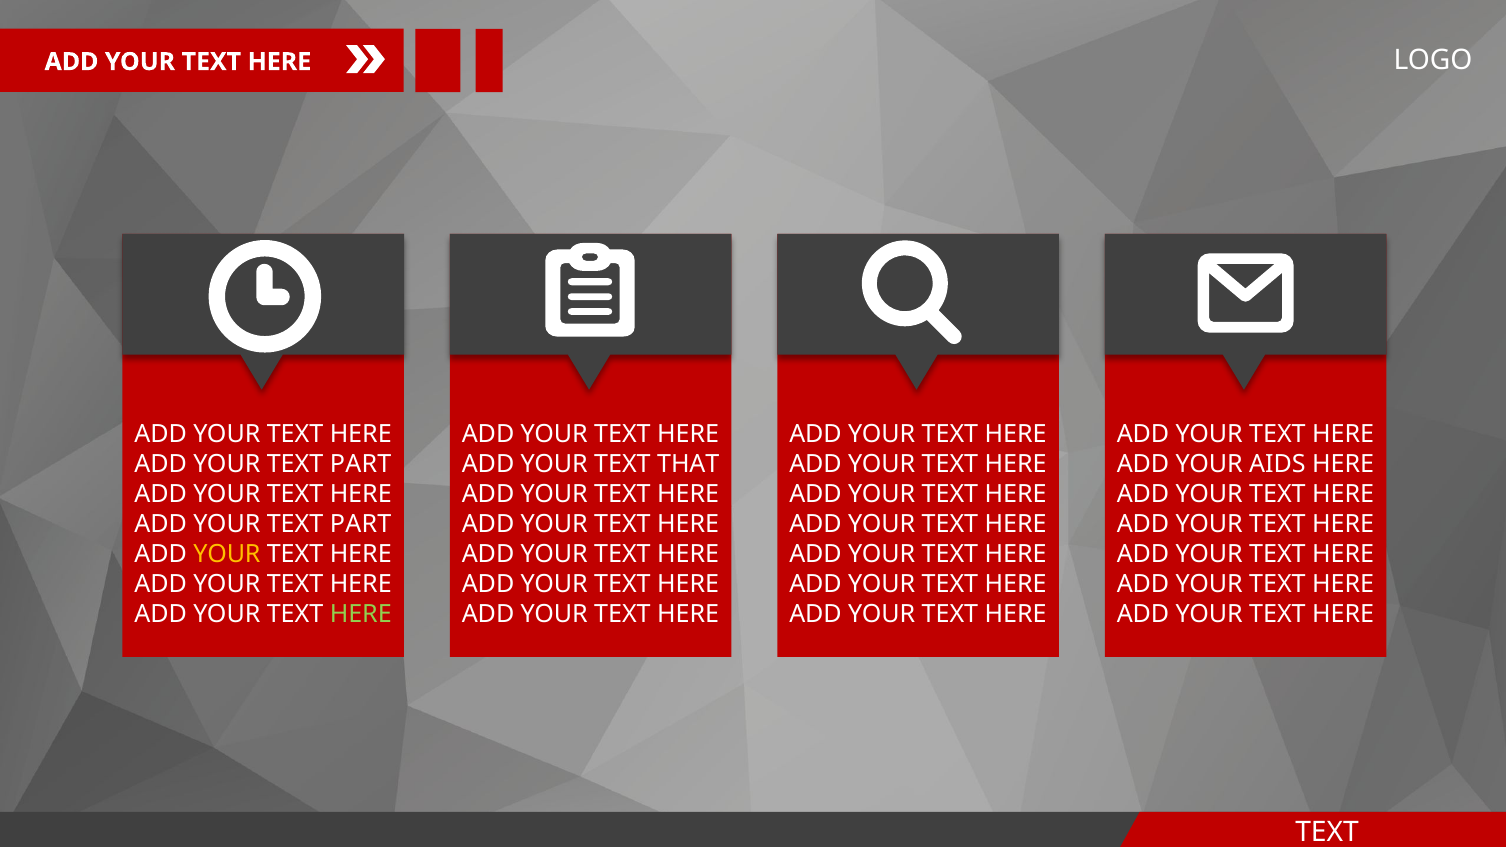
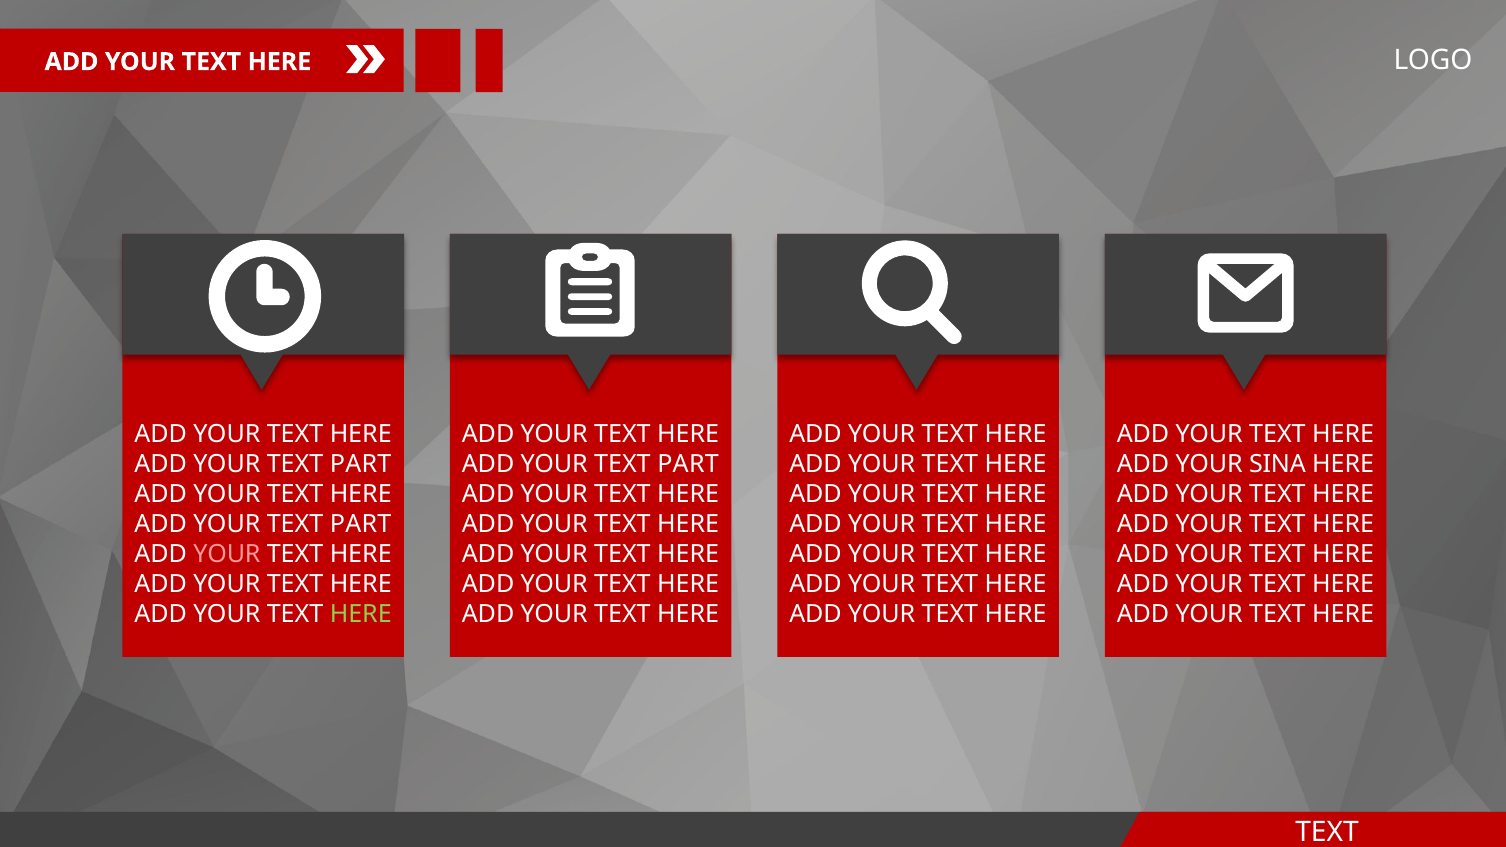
THAT at (688, 464): THAT -> PART
AIDS: AIDS -> SINA
YOUR at (227, 554) colour: yellow -> pink
